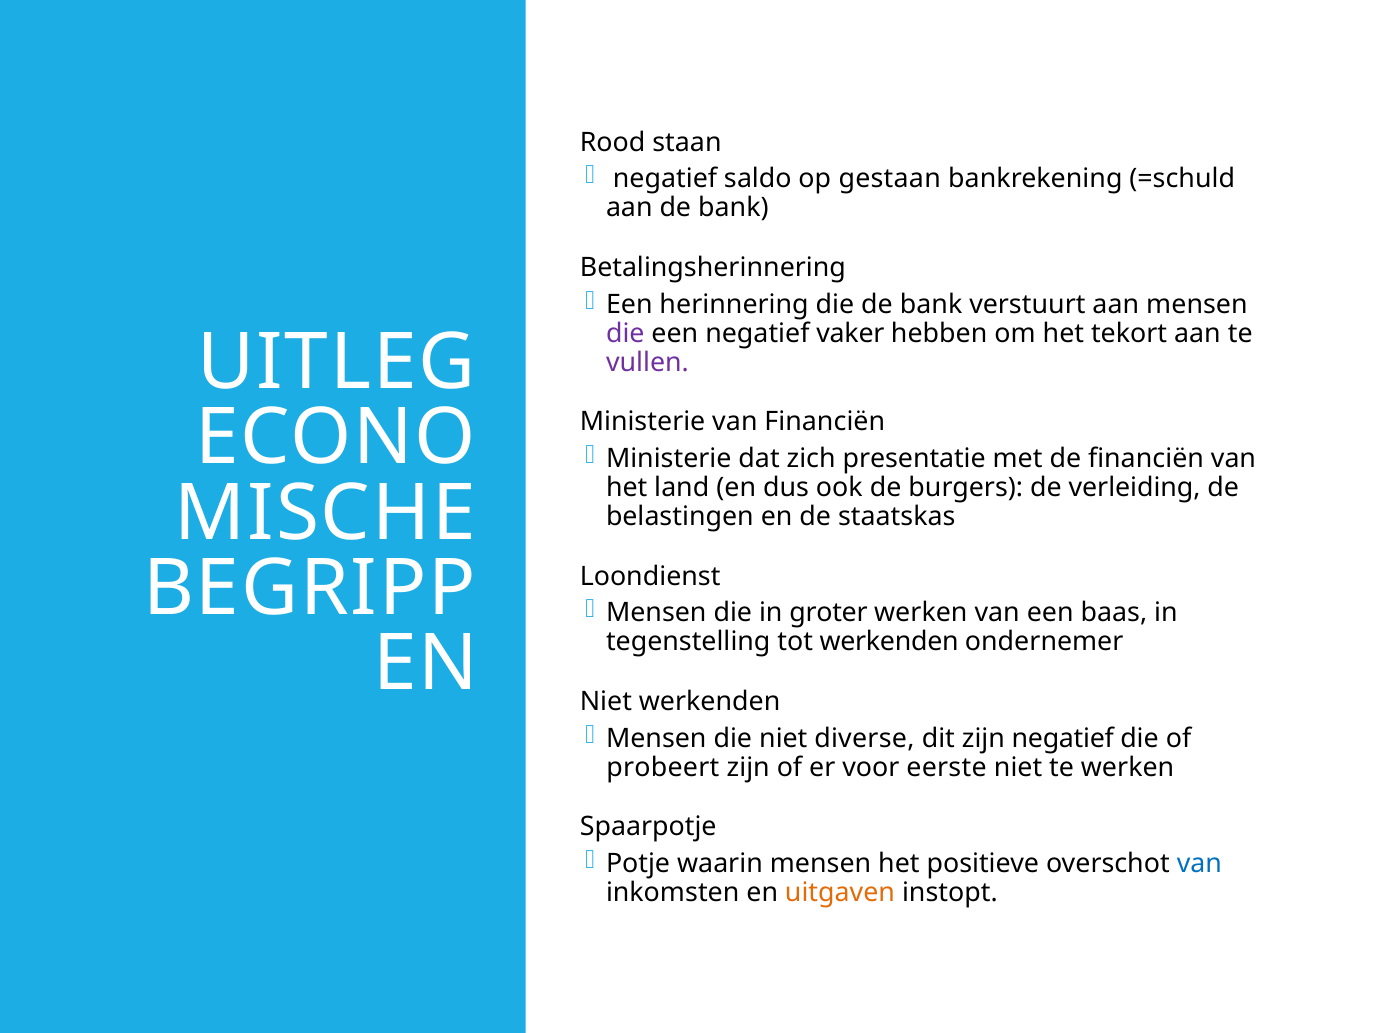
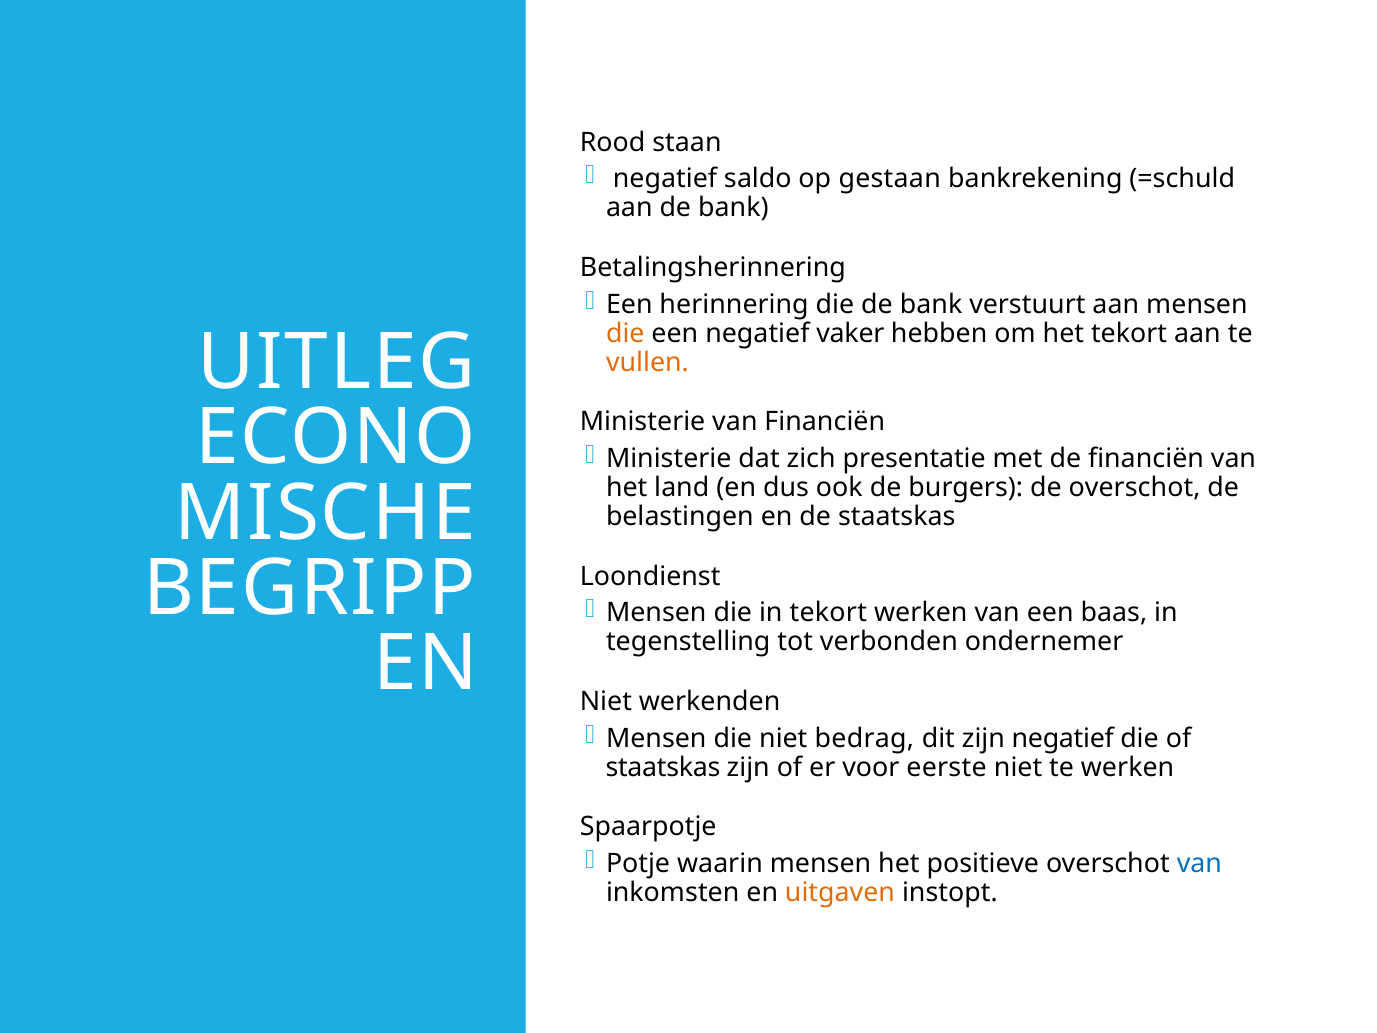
die at (625, 333) colour: purple -> orange
vullen colour: purple -> orange
de verleiding: verleiding -> overschot
in groter: groter -> tekort
tot werkenden: werkenden -> verbonden
diverse: diverse -> bedrag
probeert at (663, 767): probeert -> staatskas
